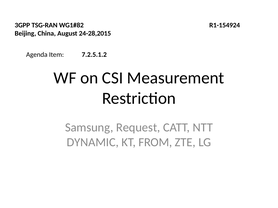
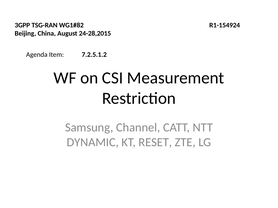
Request: Request -> Channel
FROM: FROM -> RESET
